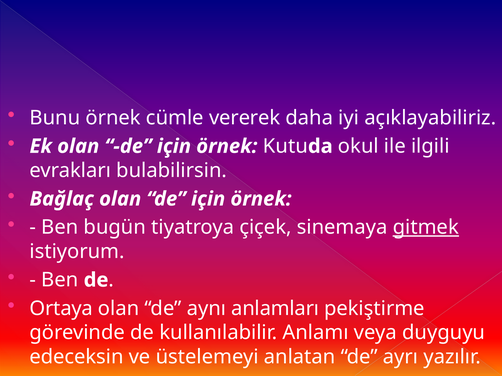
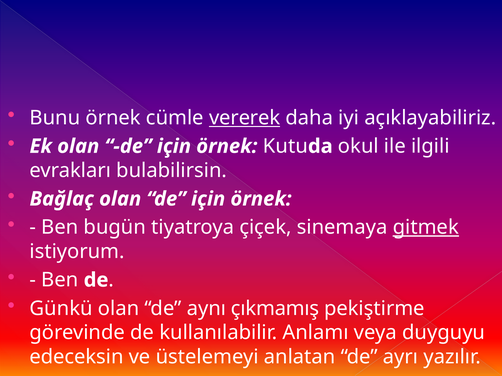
vererek underline: none -> present
Ortaya: Ortaya -> Günkü
anlamları: anlamları -> çıkmamış
